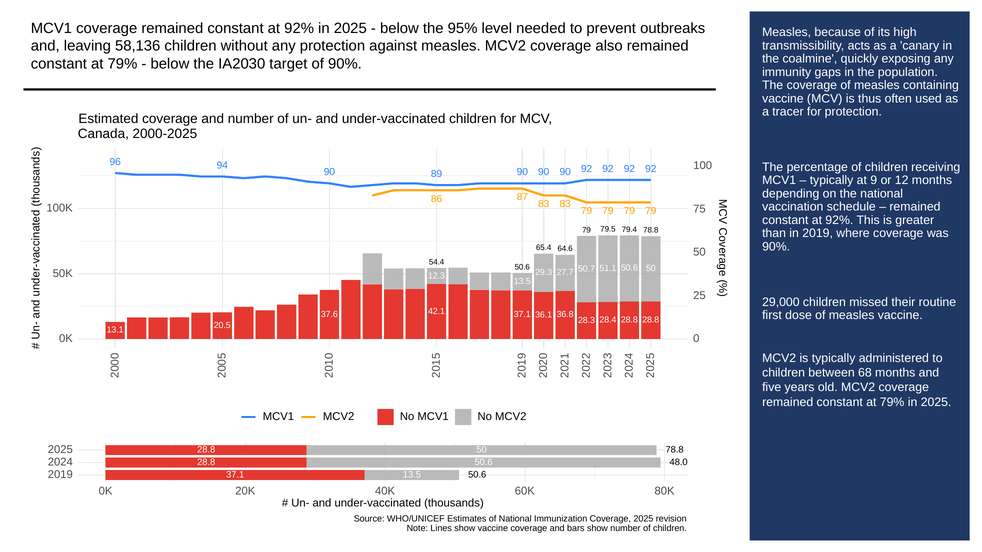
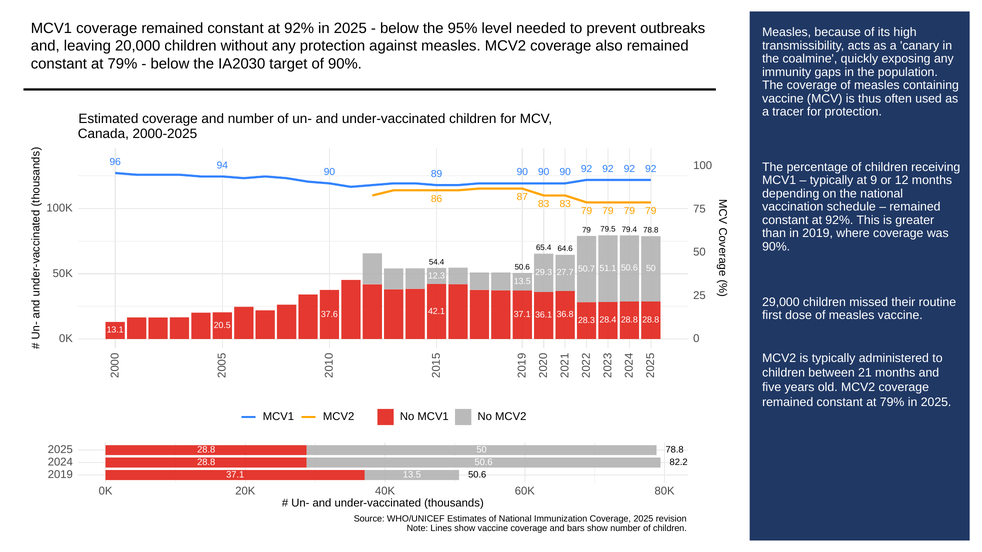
58,136: 58,136 -> 20,000
68: 68 -> 21
48.0: 48.0 -> 82.2
